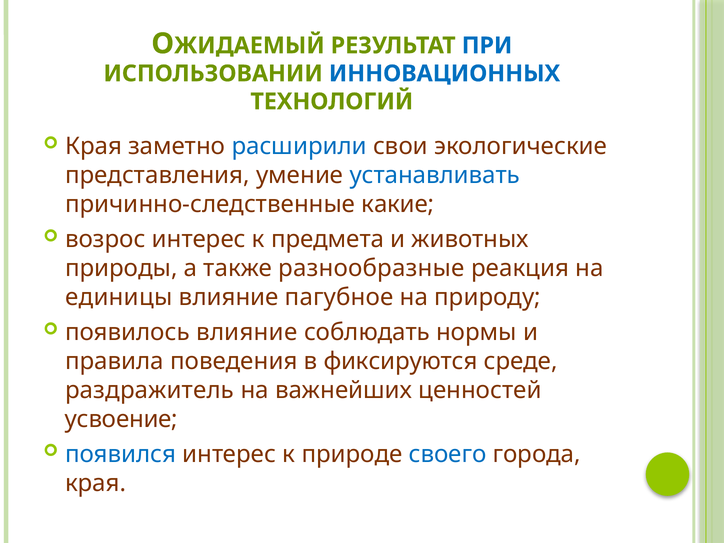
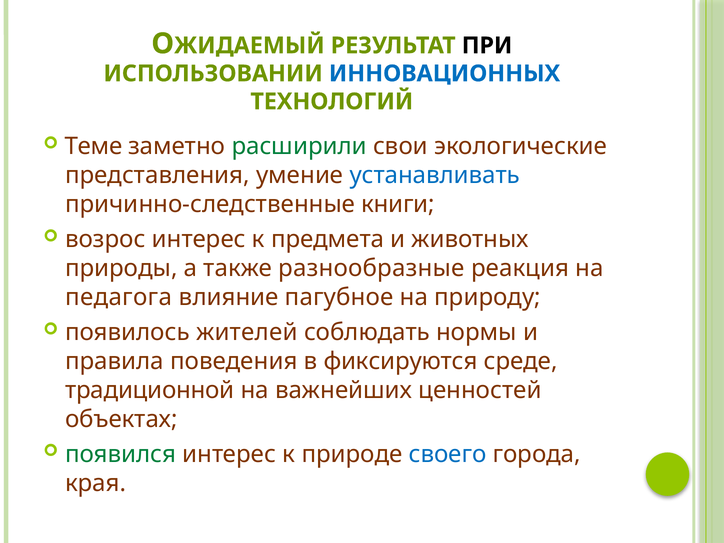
ПРИ colour: blue -> black
Края at (94, 146): Края -> Теме
расширили colour: blue -> green
какие: какие -> книги
единицы: единицы -> педагога
появилось влияние: влияние -> жителей
раздражитель: раздражитель -> традиционной
усвоение: усвоение -> объектах
появился colour: blue -> green
